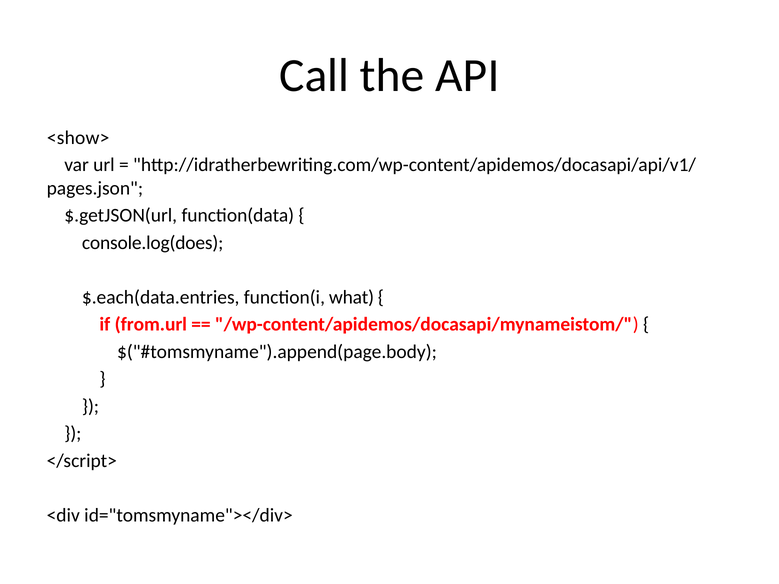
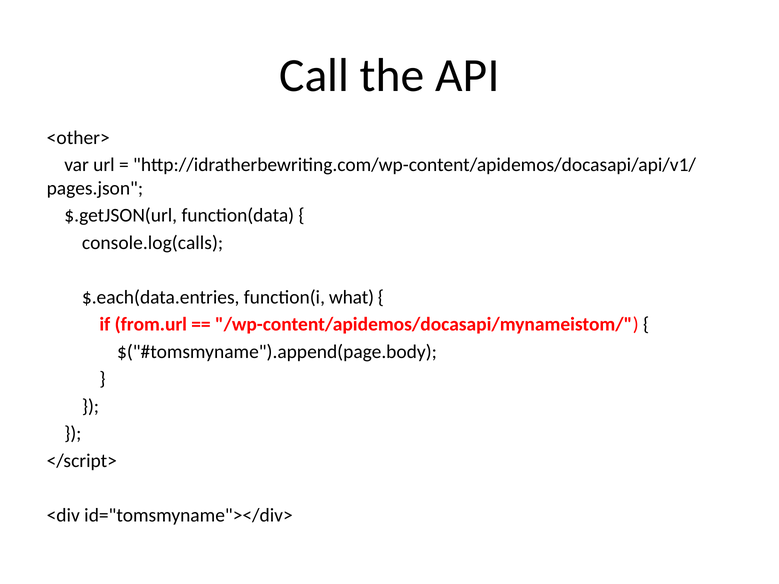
<show>: <show> -> <other>
console.log(does: console.log(does -> console.log(calls
